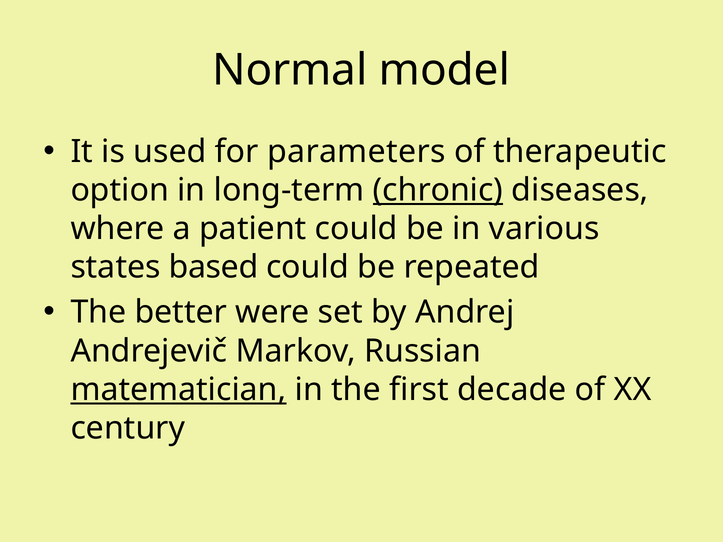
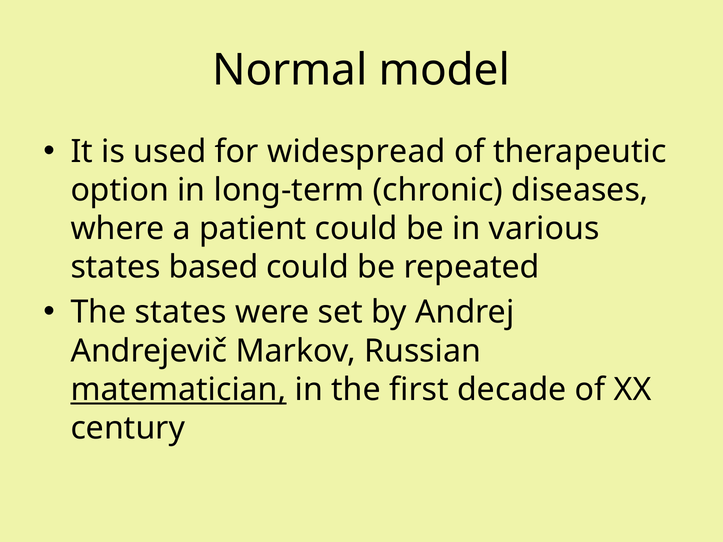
parameters: parameters -> widespread
chronic underline: present -> none
The better: better -> states
